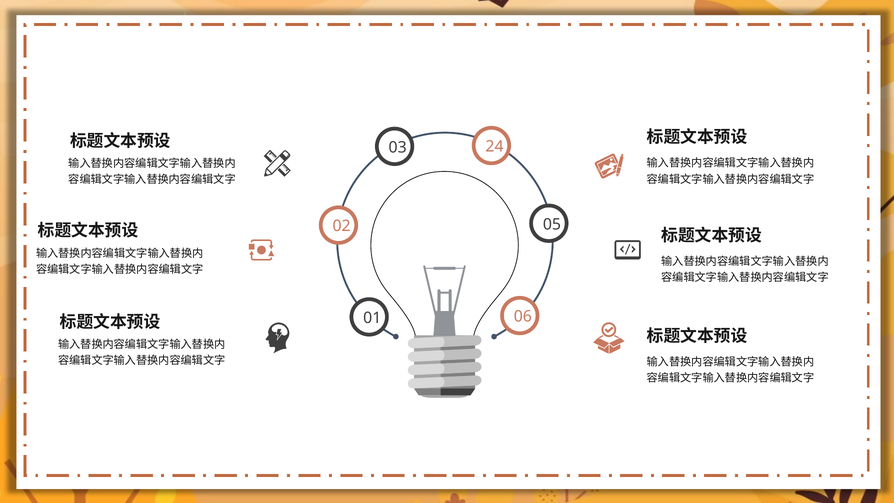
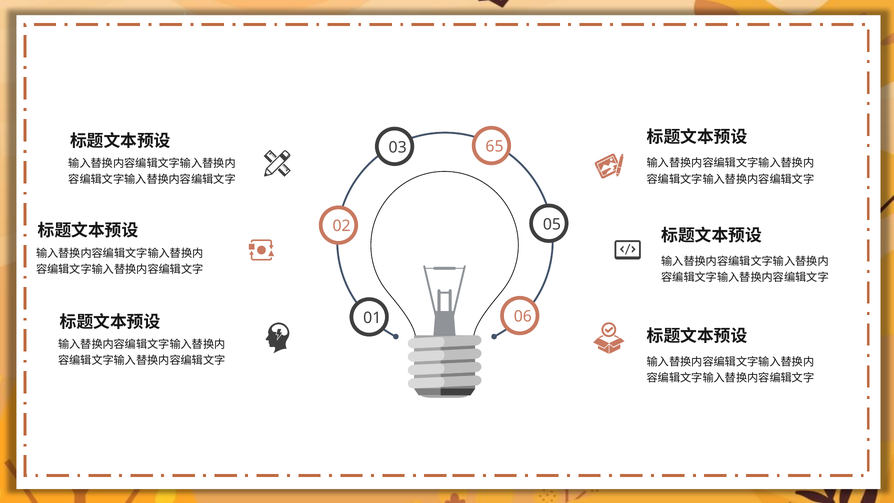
24: 24 -> 65
